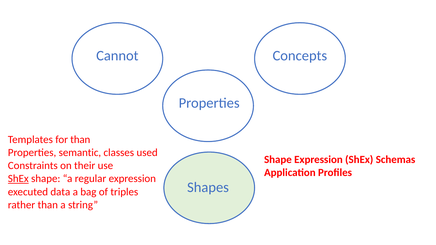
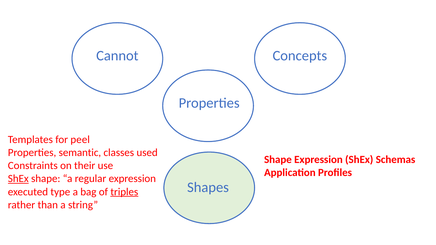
for than: than -> peel
data: data -> type
triples underline: none -> present
